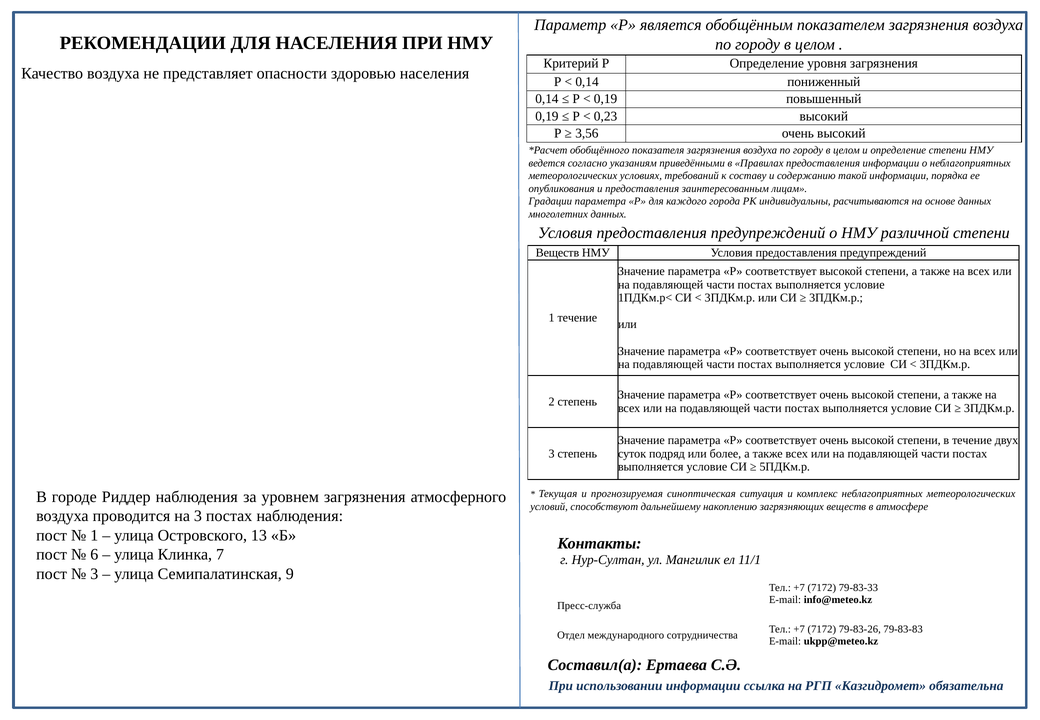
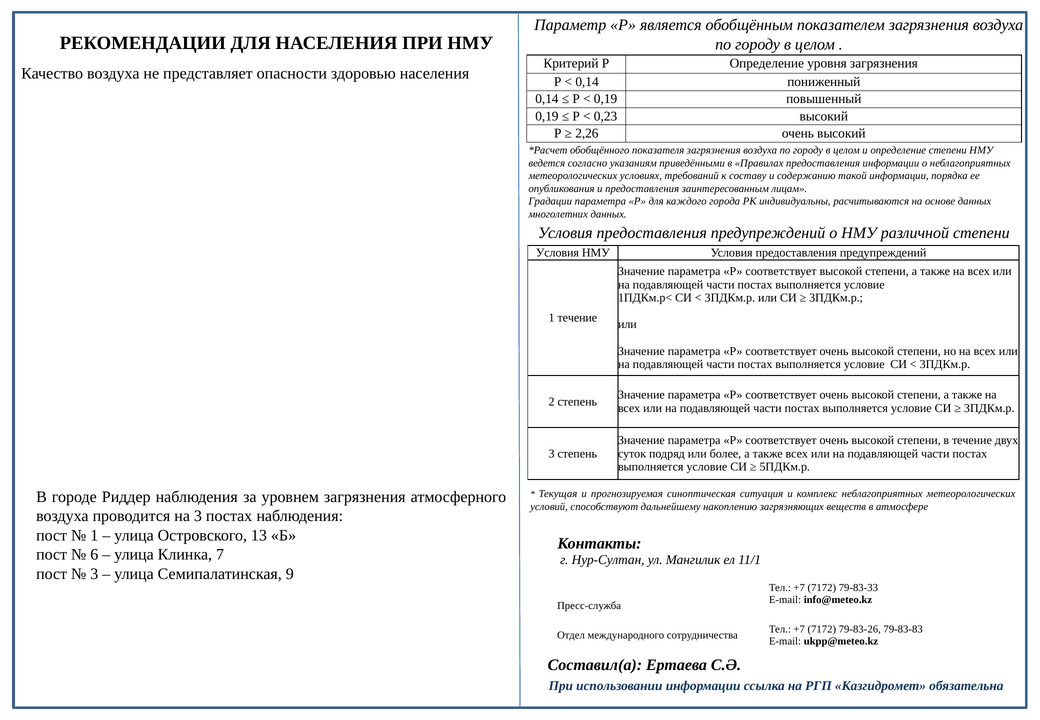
3,56: 3,56 -> 2,26
Веществ at (557, 253): Веществ -> Условия
